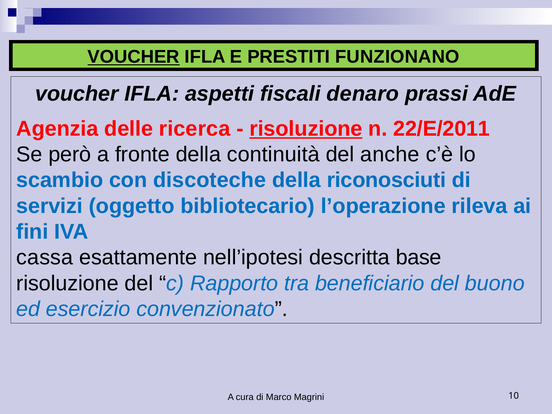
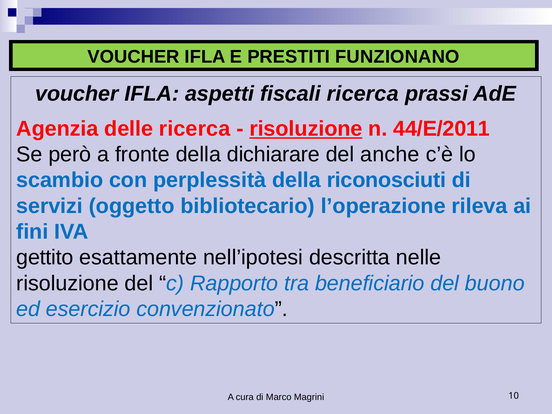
VOUCHER at (134, 57) underline: present -> none
fiscali denaro: denaro -> ricerca
22/E/2011: 22/E/2011 -> 44/E/2011
continuità: continuità -> dichiarare
discoteche: discoteche -> perplessità
cassa: cassa -> gettito
base: base -> nelle
